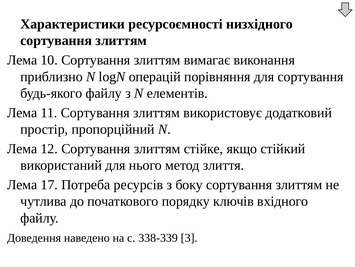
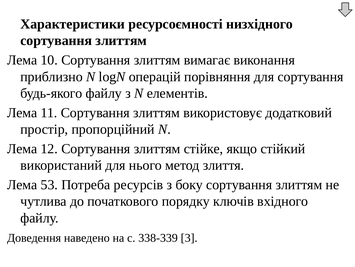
17: 17 -> 53
